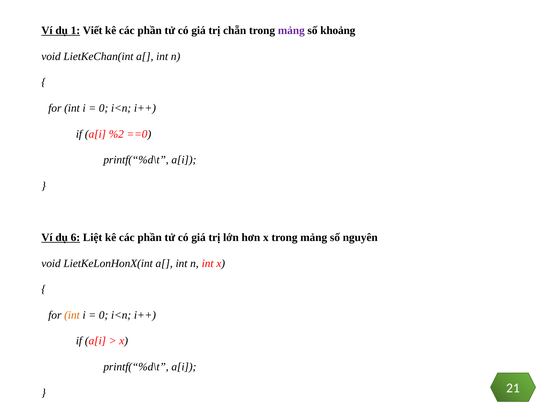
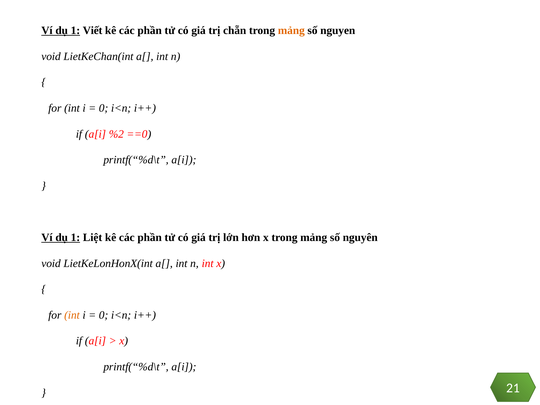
mảng at (291, 30) colour: purple -> orange
khoảng: khoảng -> nguyen
6 at (75, 237): 6 -> 1
